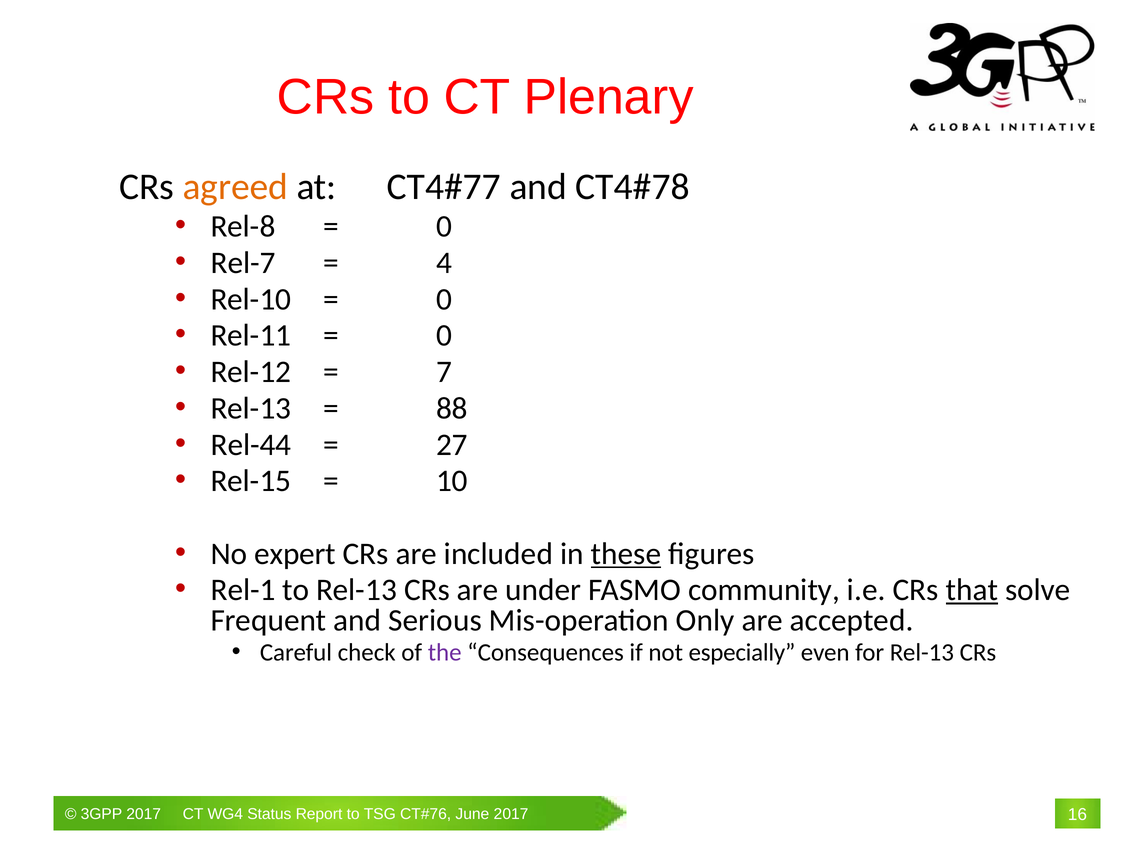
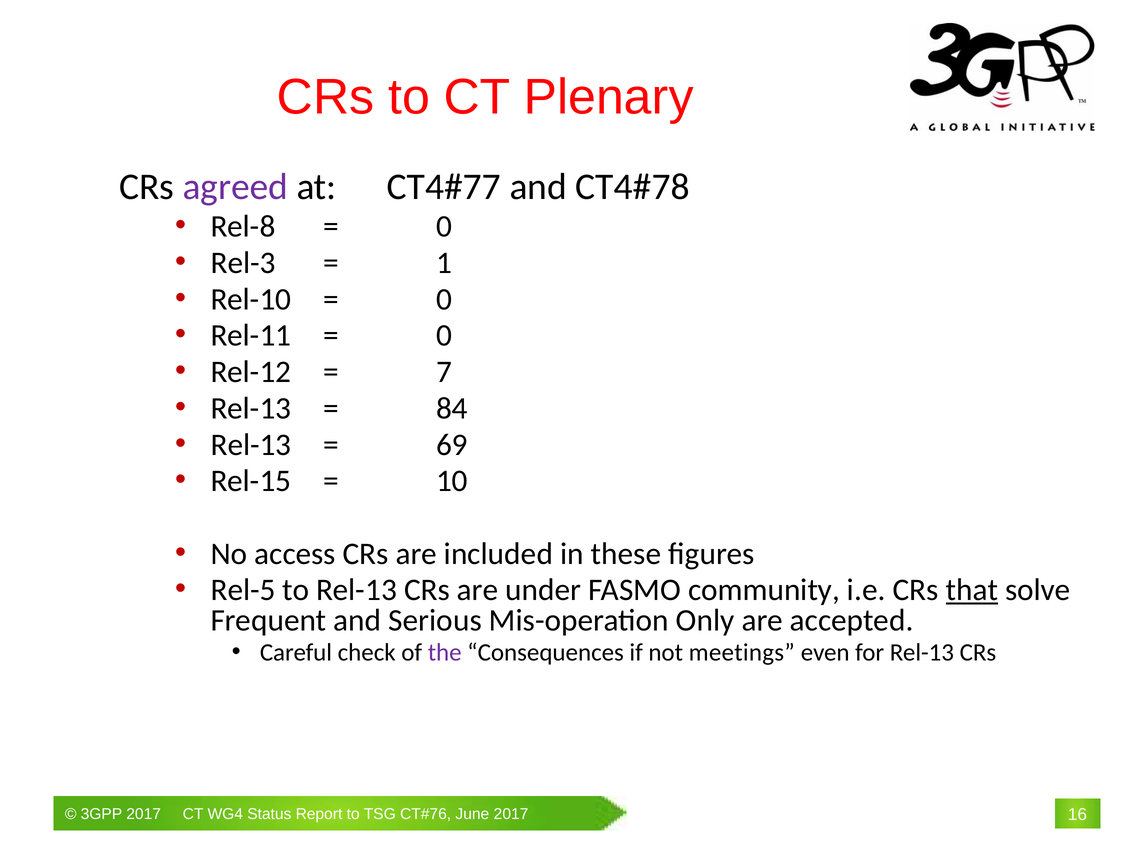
agreed colour: orange -> purple
Rel-7: Rel-7 -> Rel-3
4: 4 -> 1
88: 88 -> 84
Rel-44 at (251, 444): Rel-44 -> Rel-13
27: 27 -> 69
expert: expert -> access
these underline: present -> none
Rel-1: Rel-1 -> Rel-5
especially: especially -> meetings
